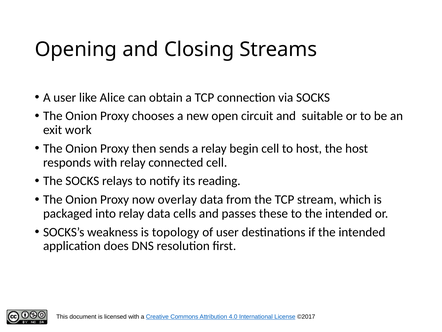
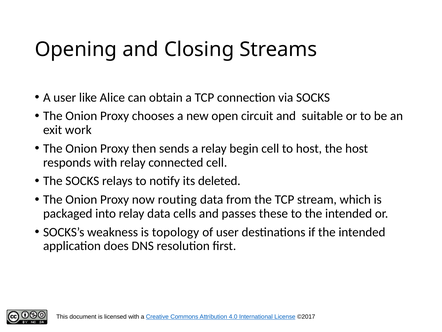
reading: reading -> deleted
overlay: overlay -> routing
